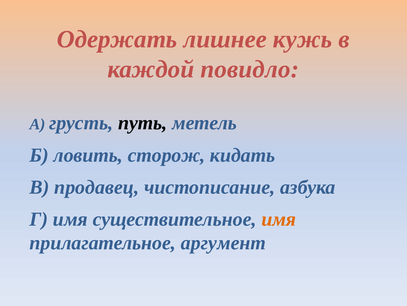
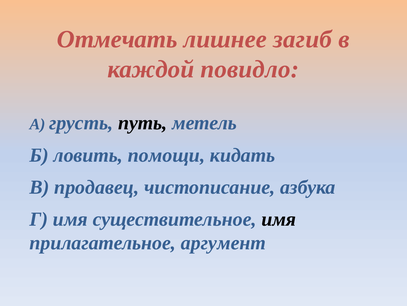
Одержать: Одержать -> Отмечать
кужь: кужь -> загиб
сторож: сторож -> помощи
имя at (279, 219) colour: orange -> black
